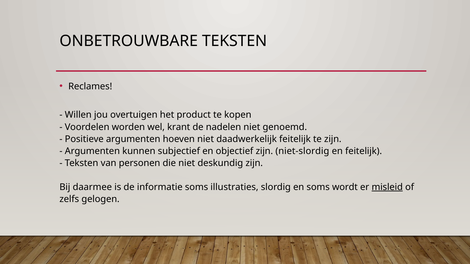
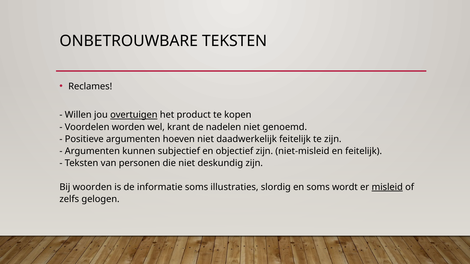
overtuigen underline: none -> present
niet-slordig: niet-slordig -> niet-misleid
daarmee: daarmee -> woorden
